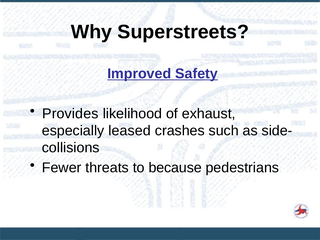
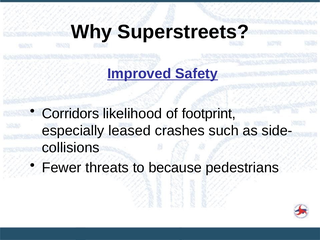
Provides: Provides -> Corridors
exhaust: exhaust -> footprint
